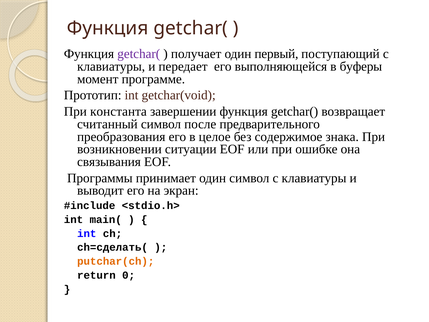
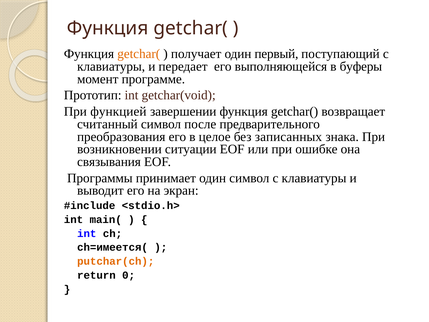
getchar( at (139, 54) colour: purple -> orange
константа: константа -> функцией
содержимое: содержимое -> записанных
ch=сделать(: ch=сделать( -> ch=имеется(
